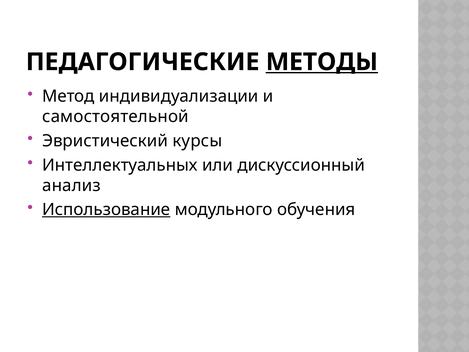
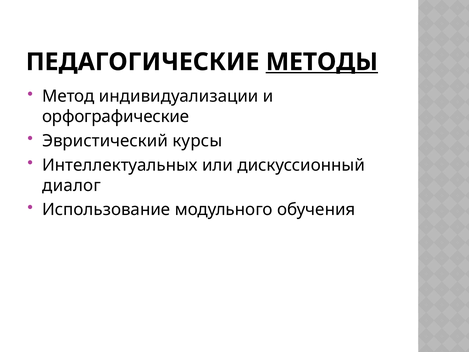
самостоятельной: самостоятельной -> орфографические
анализ: анализ -> диалог
Использование underline: present -> none
